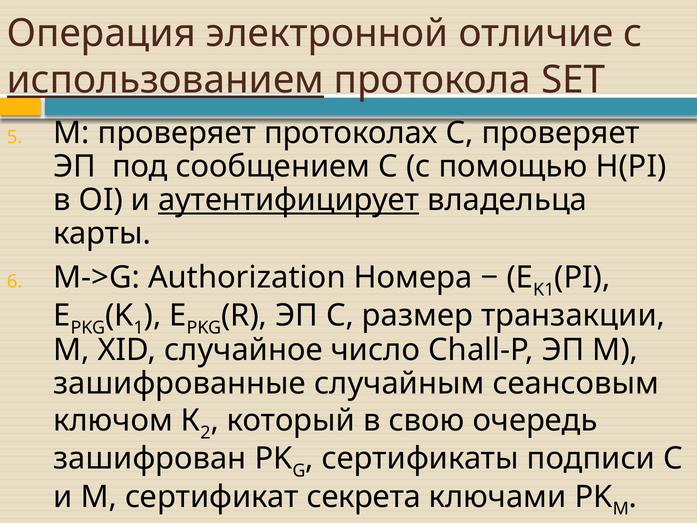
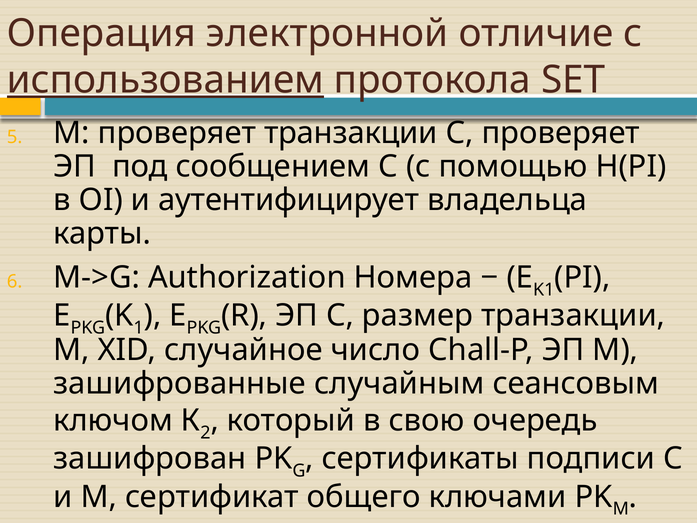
проверяет протоколах: протоколах -> транзакции
аутентифицирует underline: present -> none
секрета: секрета -> общего
